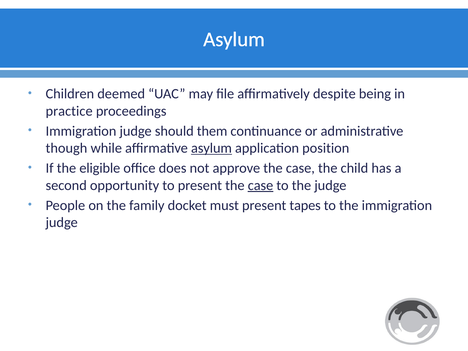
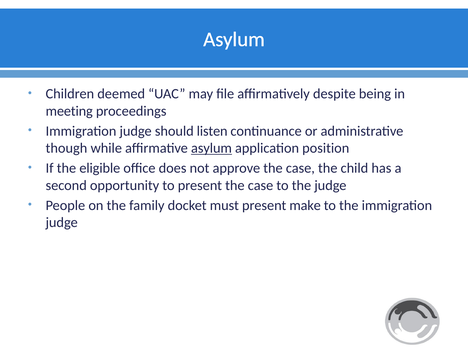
practice: practice -> meeting
them: them -> listen
case at (261, 185) underline: present -> none
tapes: tapes -> make
